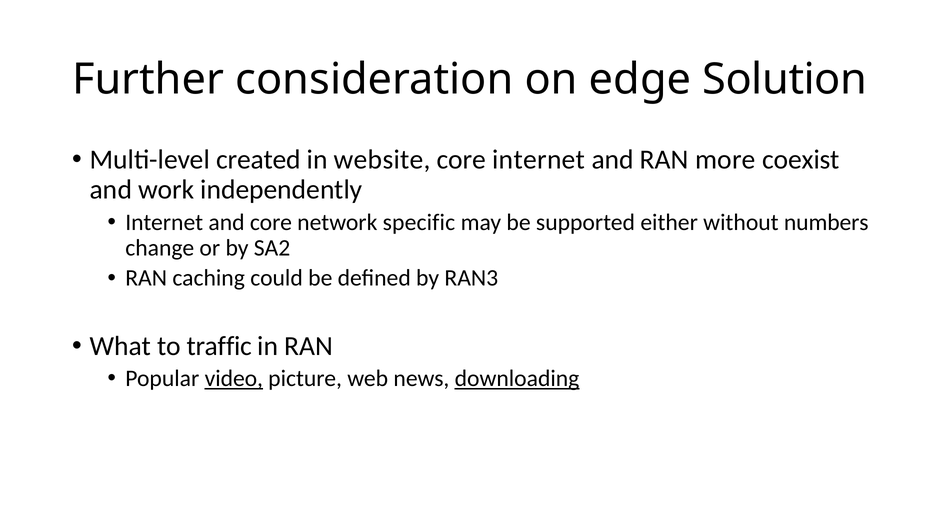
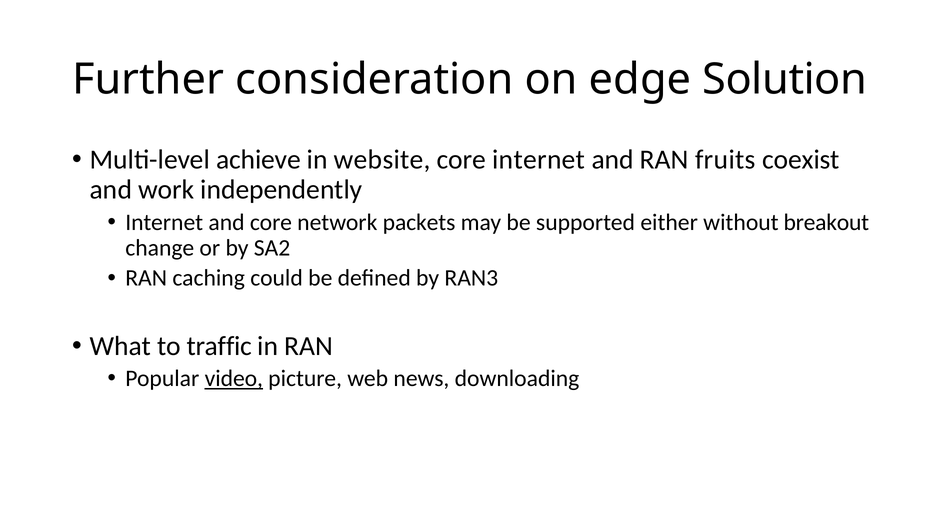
created: created -> achieve
more: more -> fruits
specific: specific -> packets
numbers: numbers -> breakout
downloading underline: present -> none
